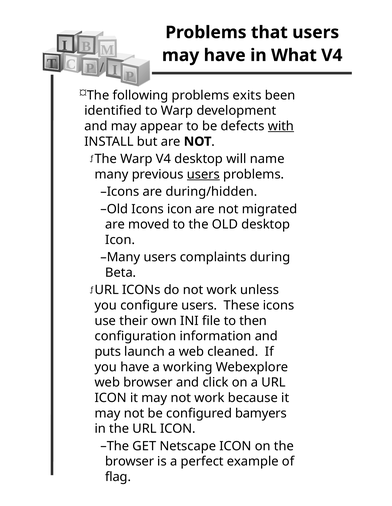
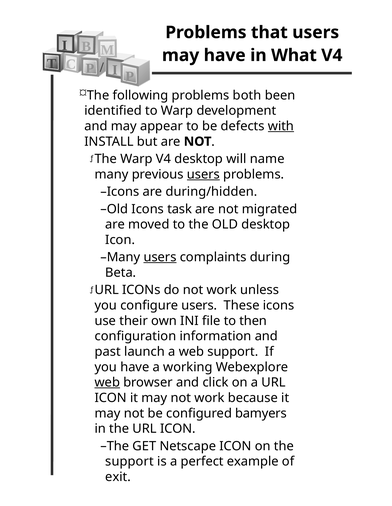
exits: exits -> both
Icons icon: icon -> task
users at (160, 258) underline: none -> present
puts: puts -> past
web cleaned: cleaned -> support
web at (107, 383) underline: none -> present
browser at (130, 462): browser -> support
flag: flag -> exit
